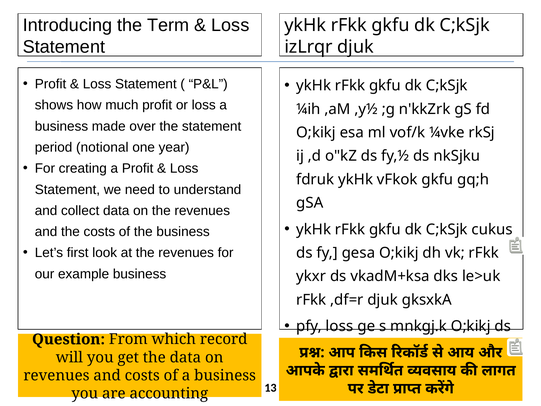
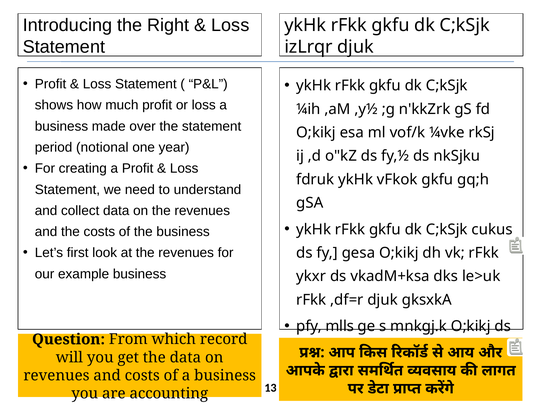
Term: Term -> Right
pfy loss: loss -> mlls
